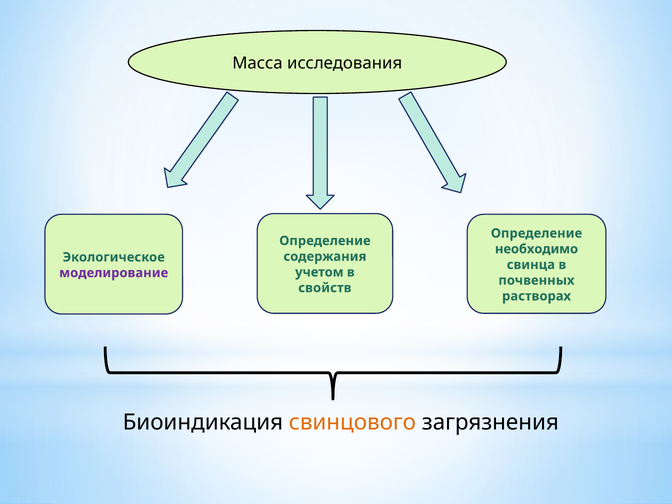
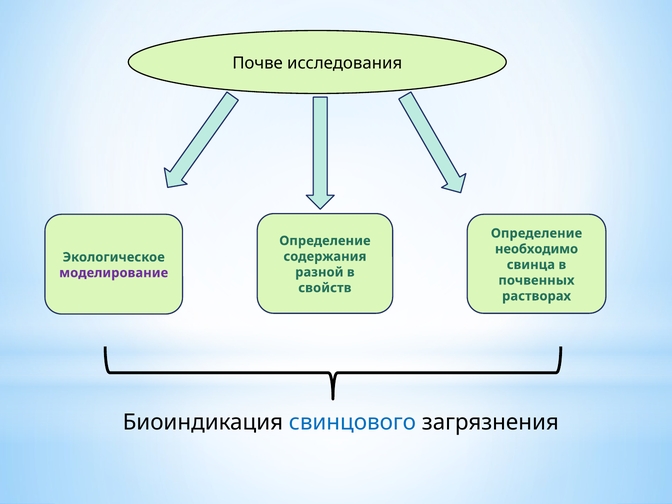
Масса: Масса -> Почве
учетом: учетом -> разной
свинцового colour: orange -> blue
